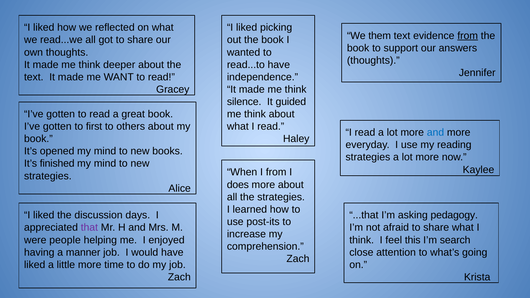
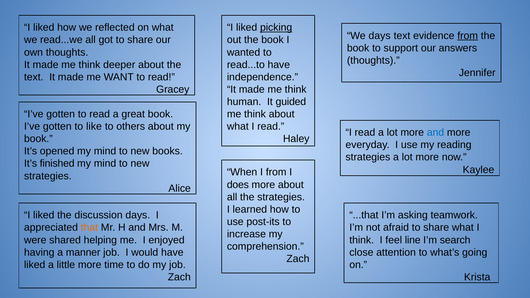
picking underline: none -> present
We them: them -> days
silence: silence -> human
first: first -> like
pedagogy: pedagogy -> teamwork
that colour: purple -> orange
people: people -> shared
this: this -> line
